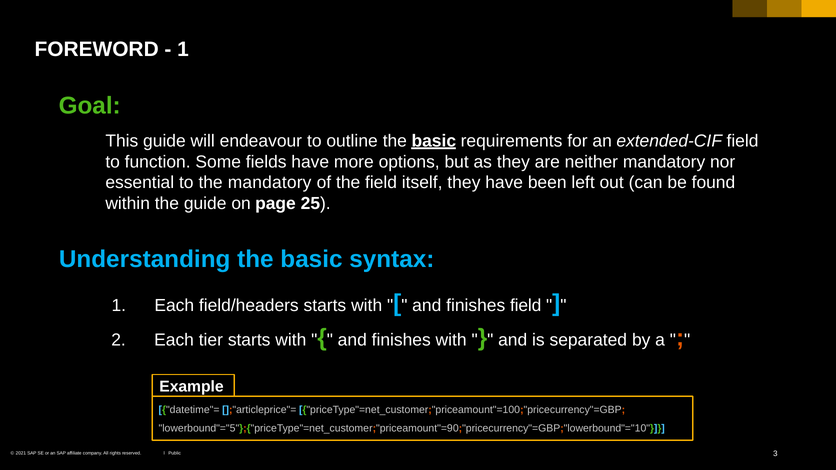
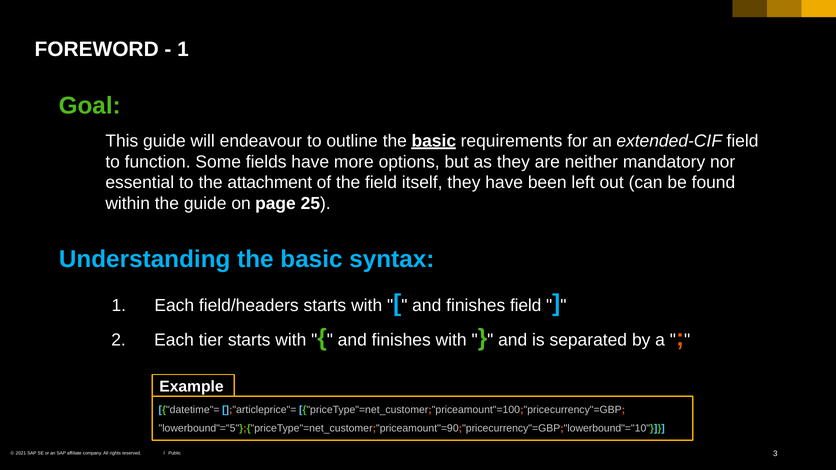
the mandatory: mandatory -> attachment
